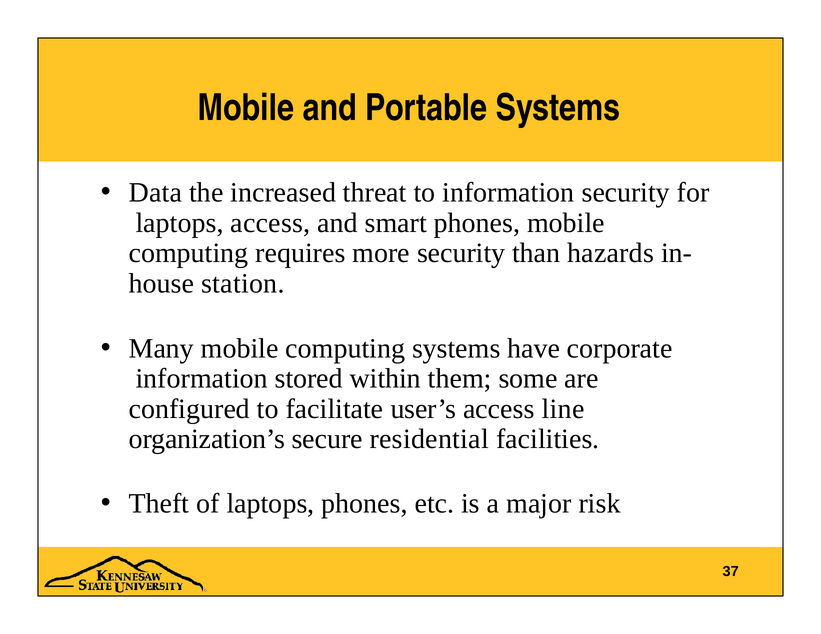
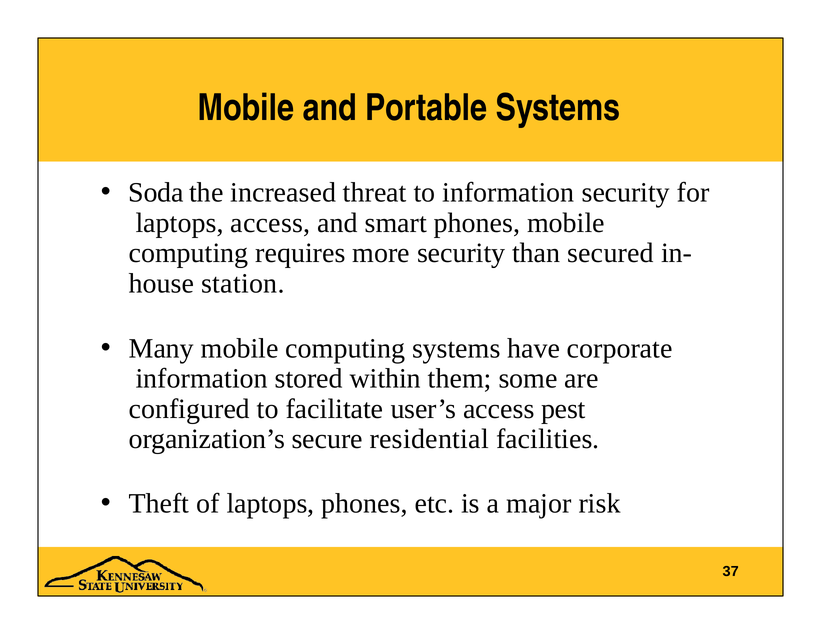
Data: Data -> Soda
hazards: hazards -> secured
line: line -> pest
